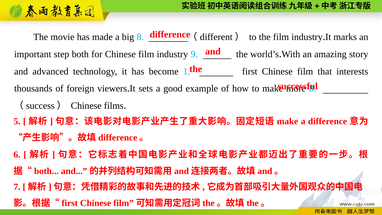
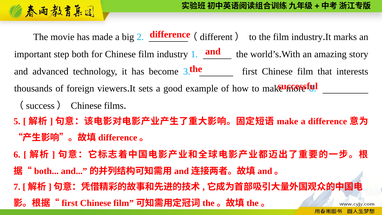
big 8: 8 -> 2
9: 9 -> 1
1: 1 -> 3
